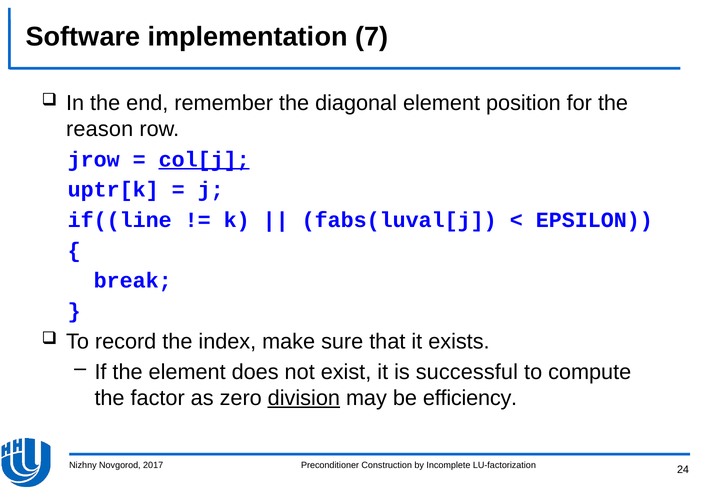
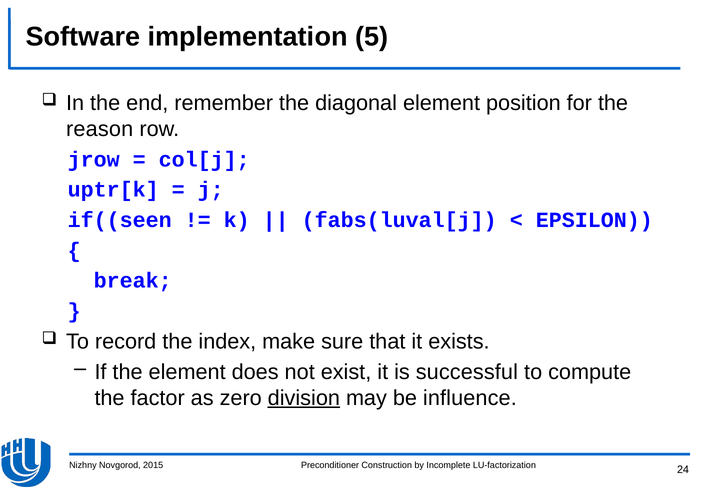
7: 7 -> 5
col[j underline: present -> none
if((line: if((line -> if((seen
efficiency: efficiency -> influence
2017: 2017 -> 2015
